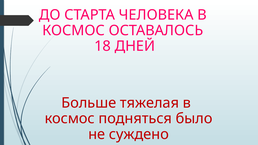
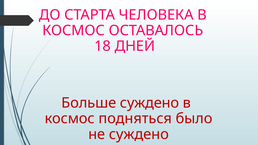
Больше тяжелая: тяжелая -> суждено
